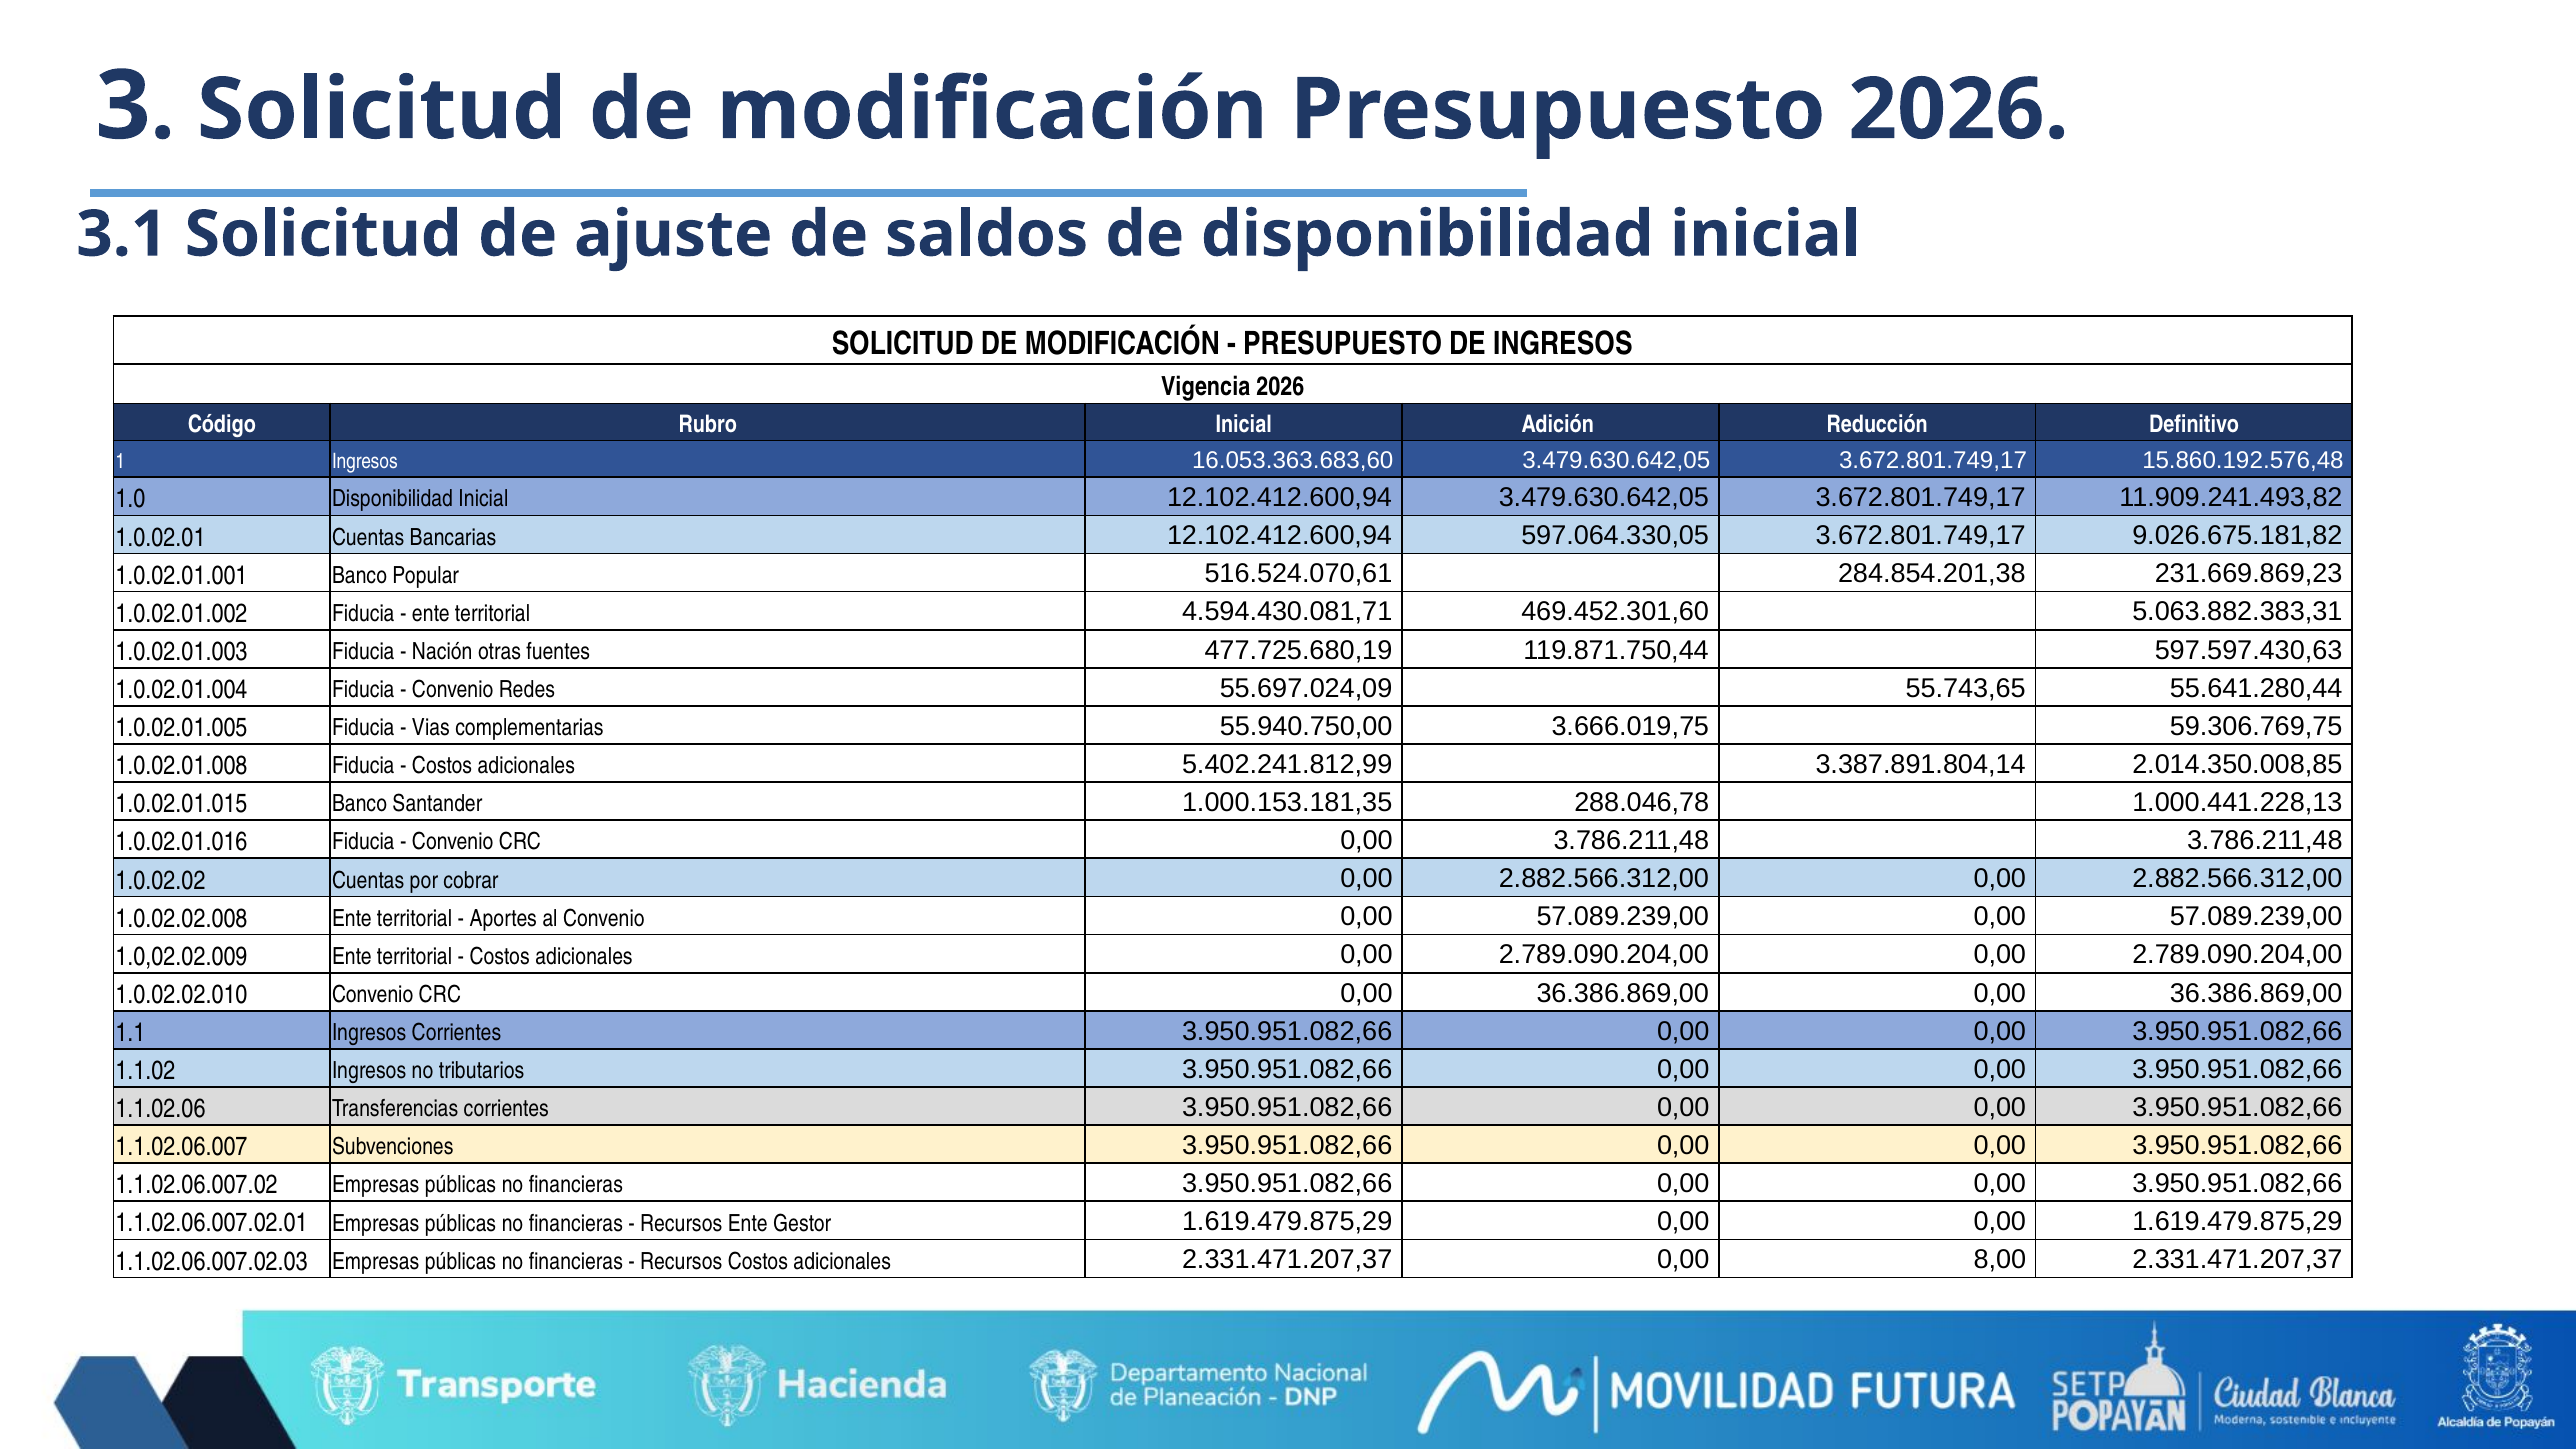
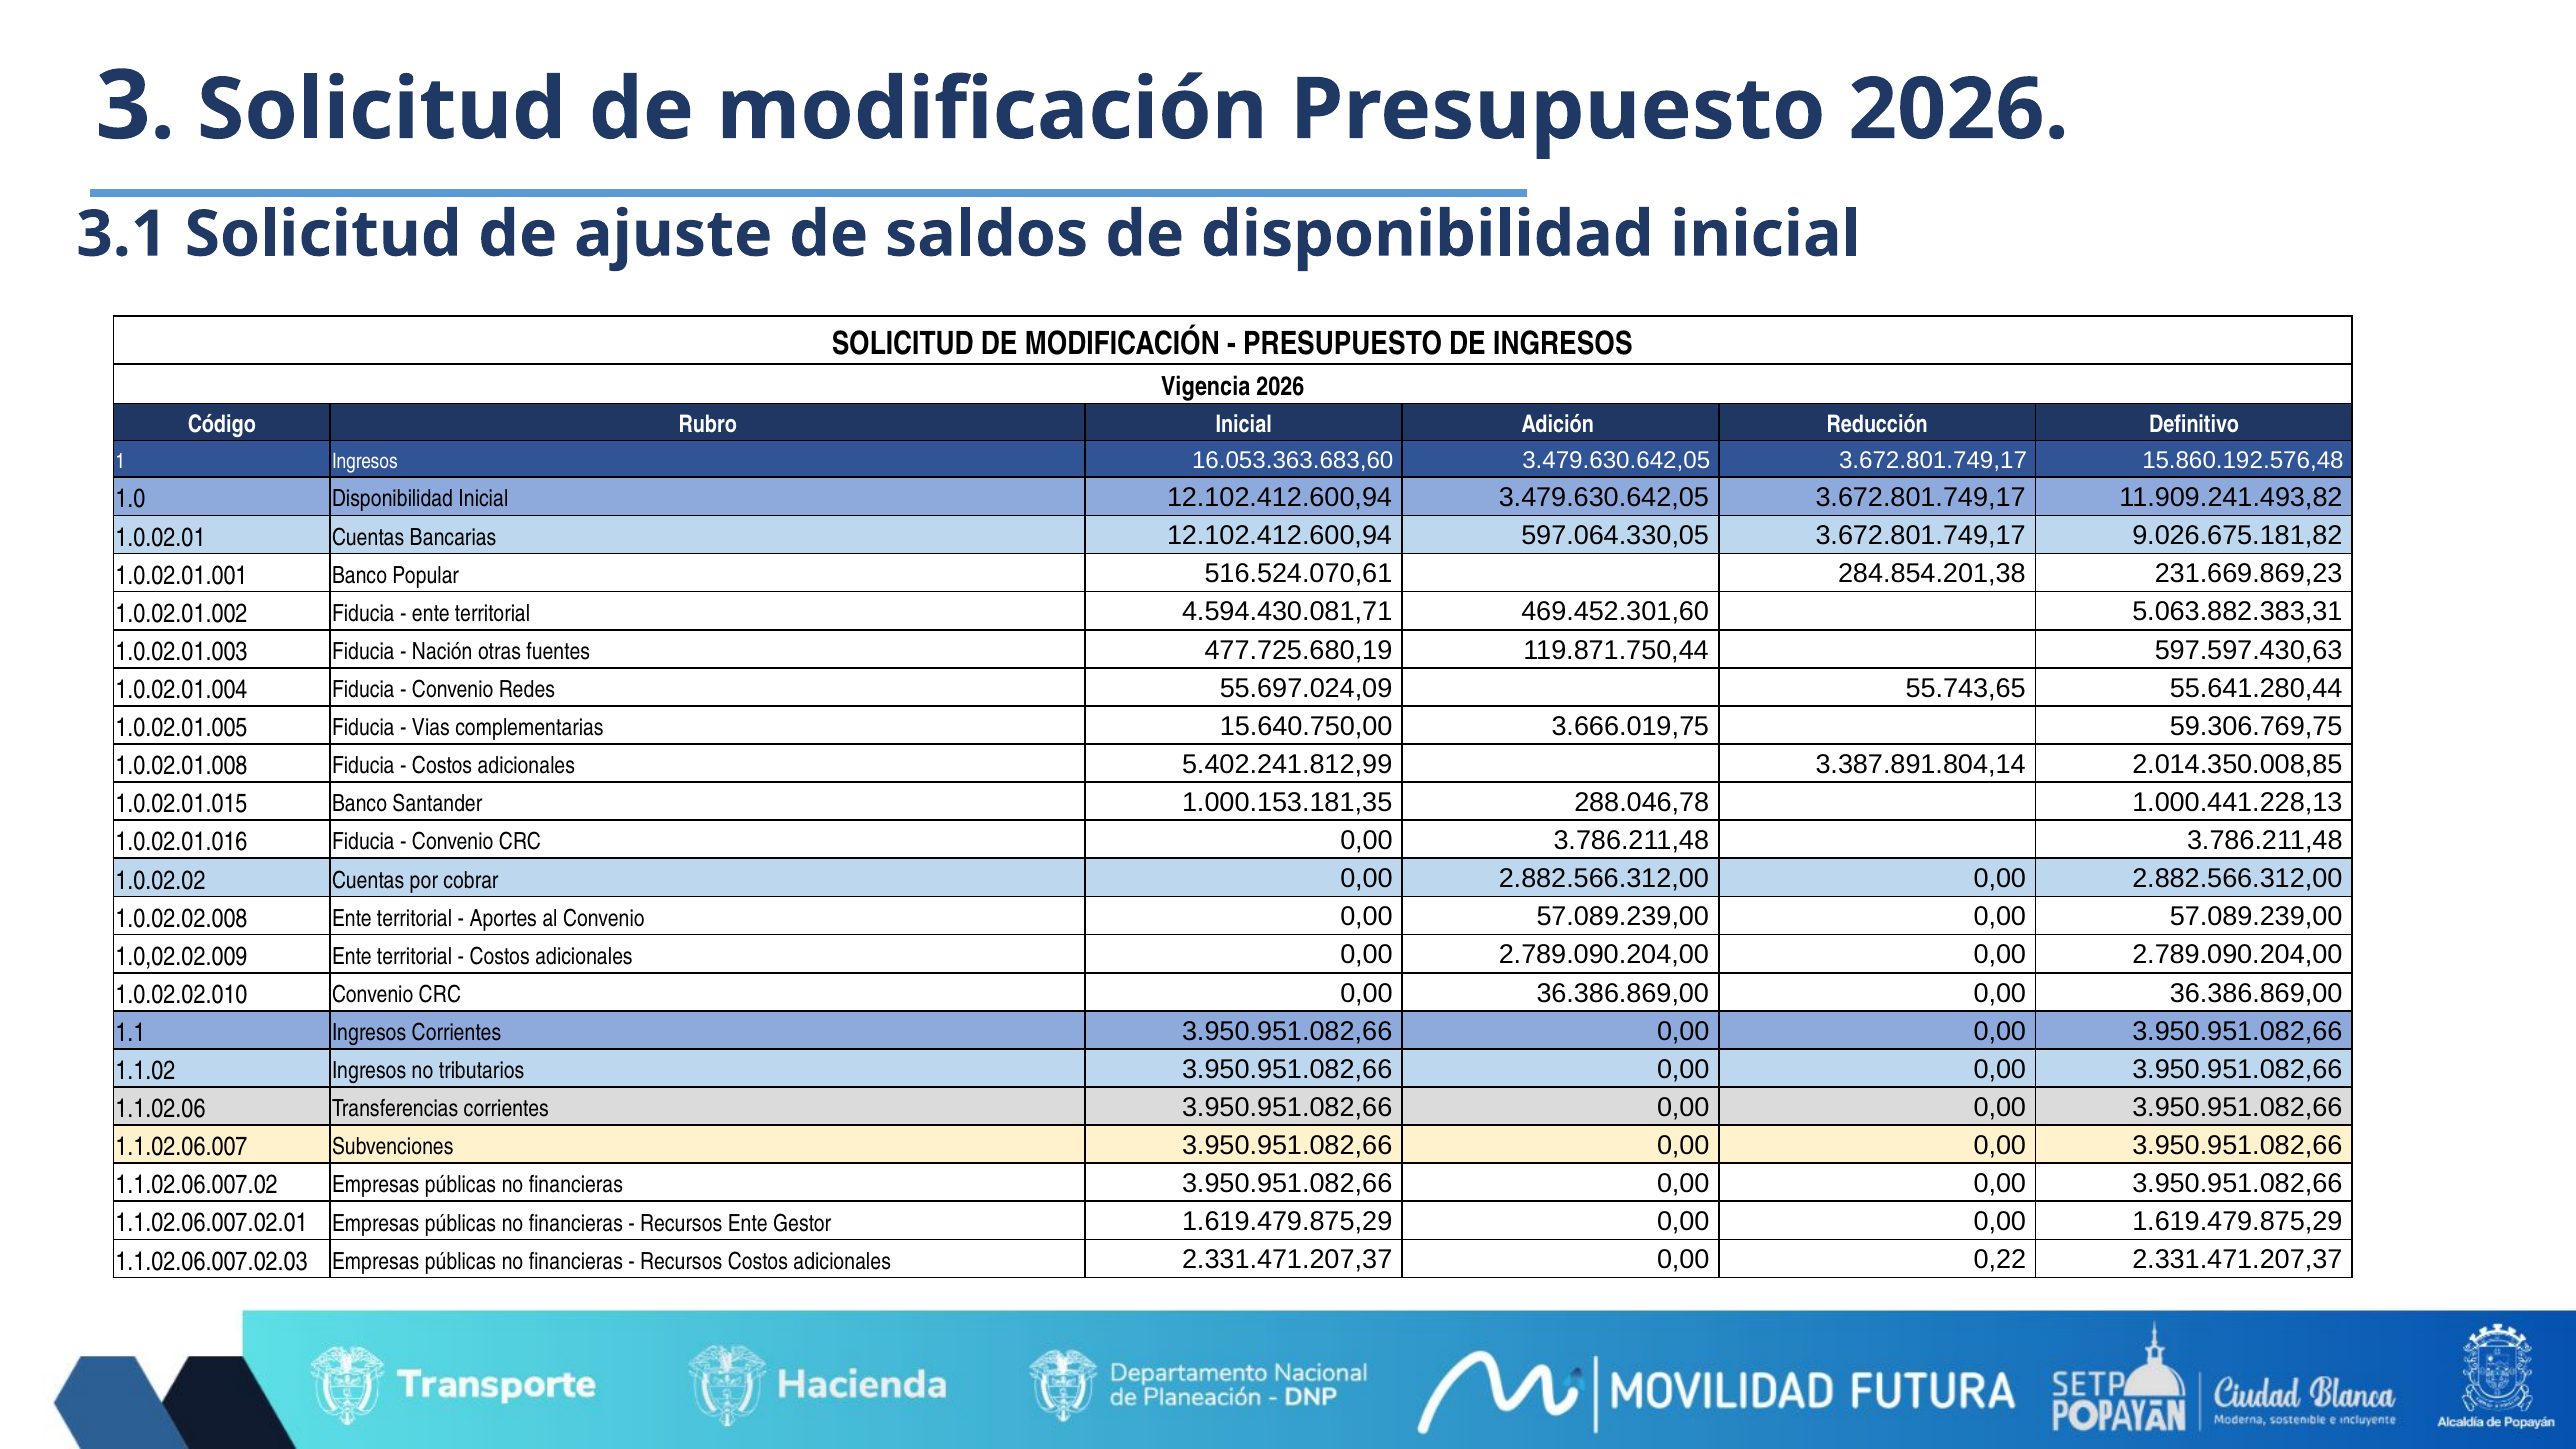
55.940.750,00: 55.940.750,00 -> 15.640.750,00
8,00: 8,00 -> 0,22
